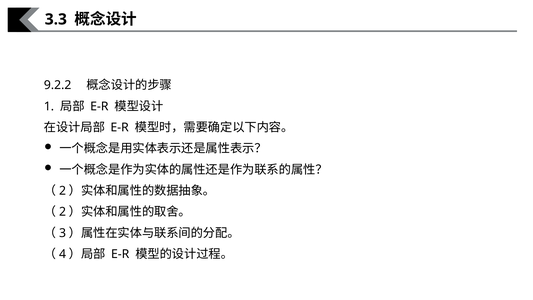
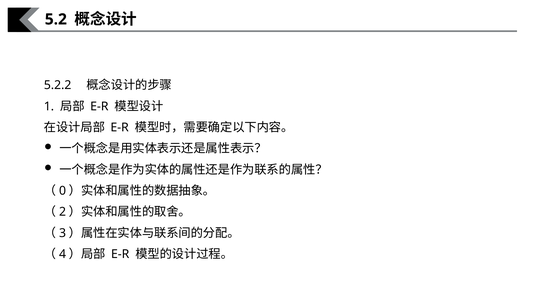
3.3: 3.3 -> 5.2
9.2.2: 9.2.2 -> 5.2.2
2 at (63, 191): 2 -> 0
